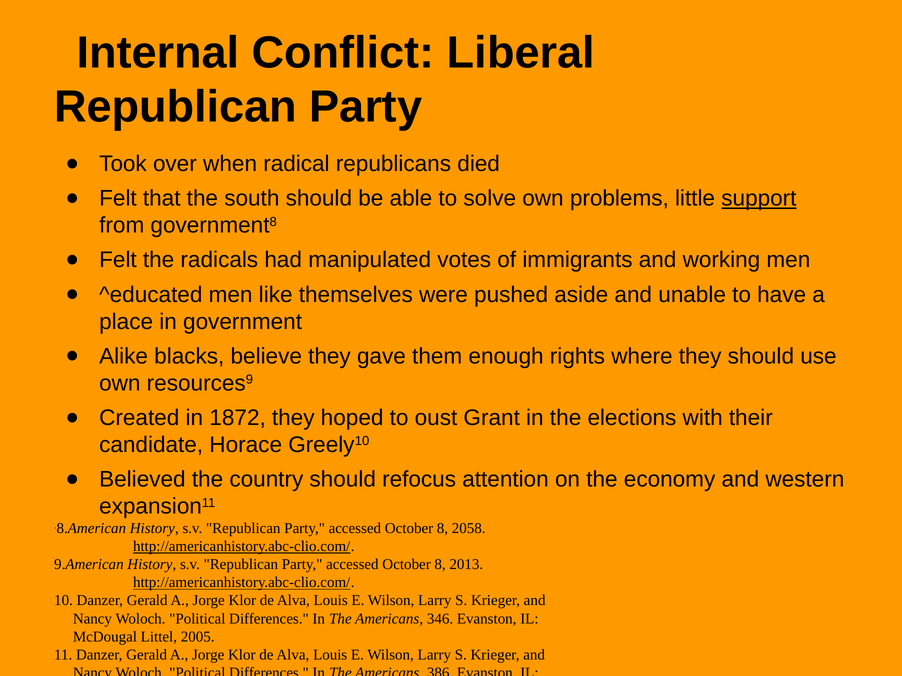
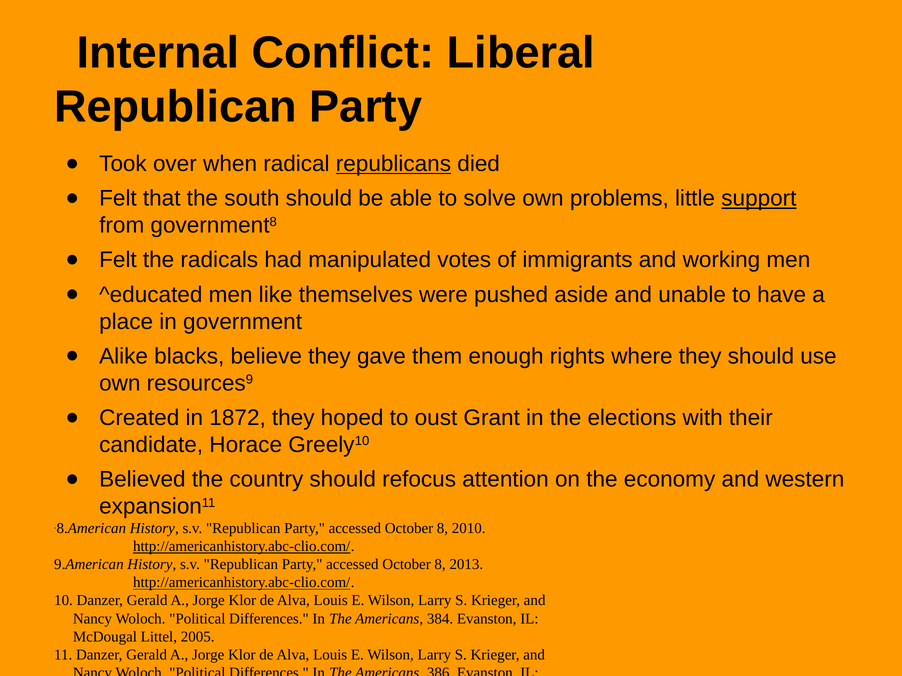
republicans underline: none -> present
2058: 2058 -> 2010
346: 346 -> 384
